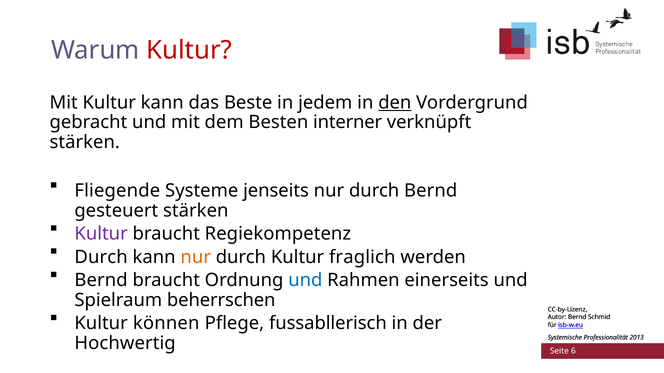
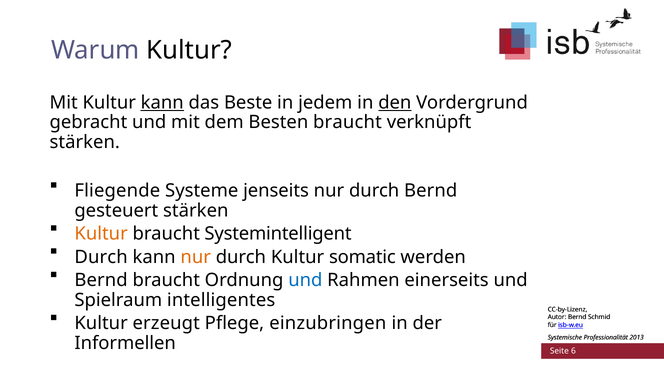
Kultur at (189, 51) colour: red -> black
kann at (162, 103) underline: none -> present
Besten interner: interner -> braucht
Kultur at (101, 234) colour: purple -> orange
Regiekompetenz: Regiekompetenz -> Systemintelligent
fraglich: fraglich -> somatic
beherrschen: beherrschen -> intelligentes
können: können -> erzeugt
fussabllerisch: fussabllerisch -> einzubringen
Hochwertig: Hochwertig -> Informellen
